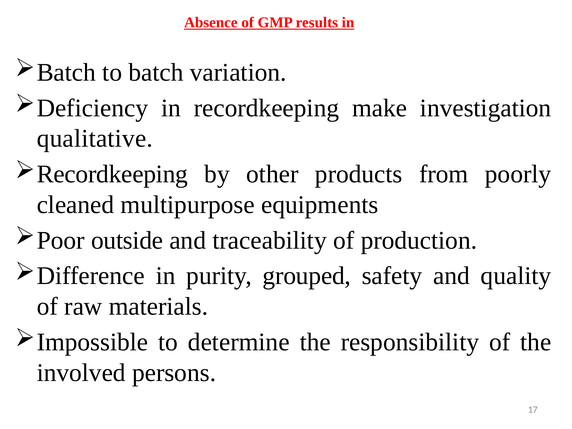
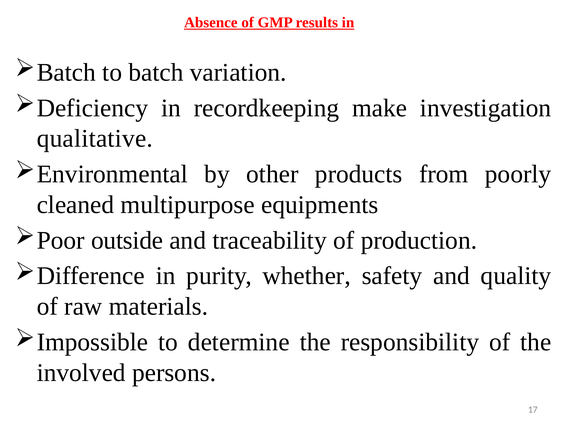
Recordkeeping at (112, 174): Recordkeeping -> Environmental
grouped: grouped -> whether
